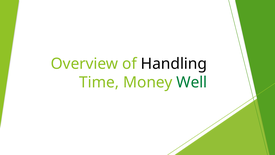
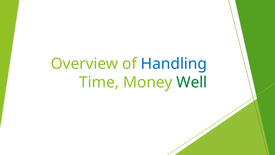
Handling colour: black -> blue
